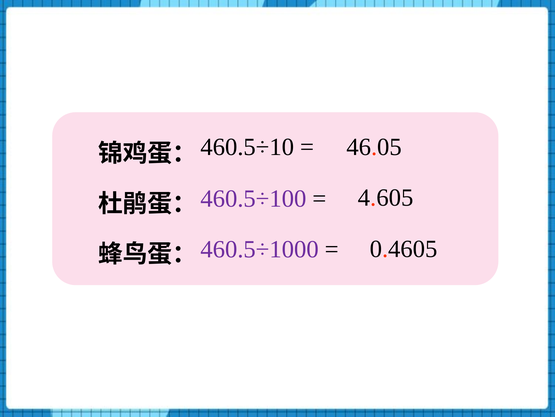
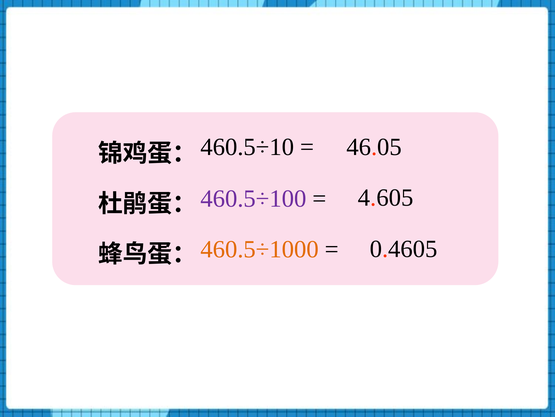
460.5÷1000 colour: purple -> orange
